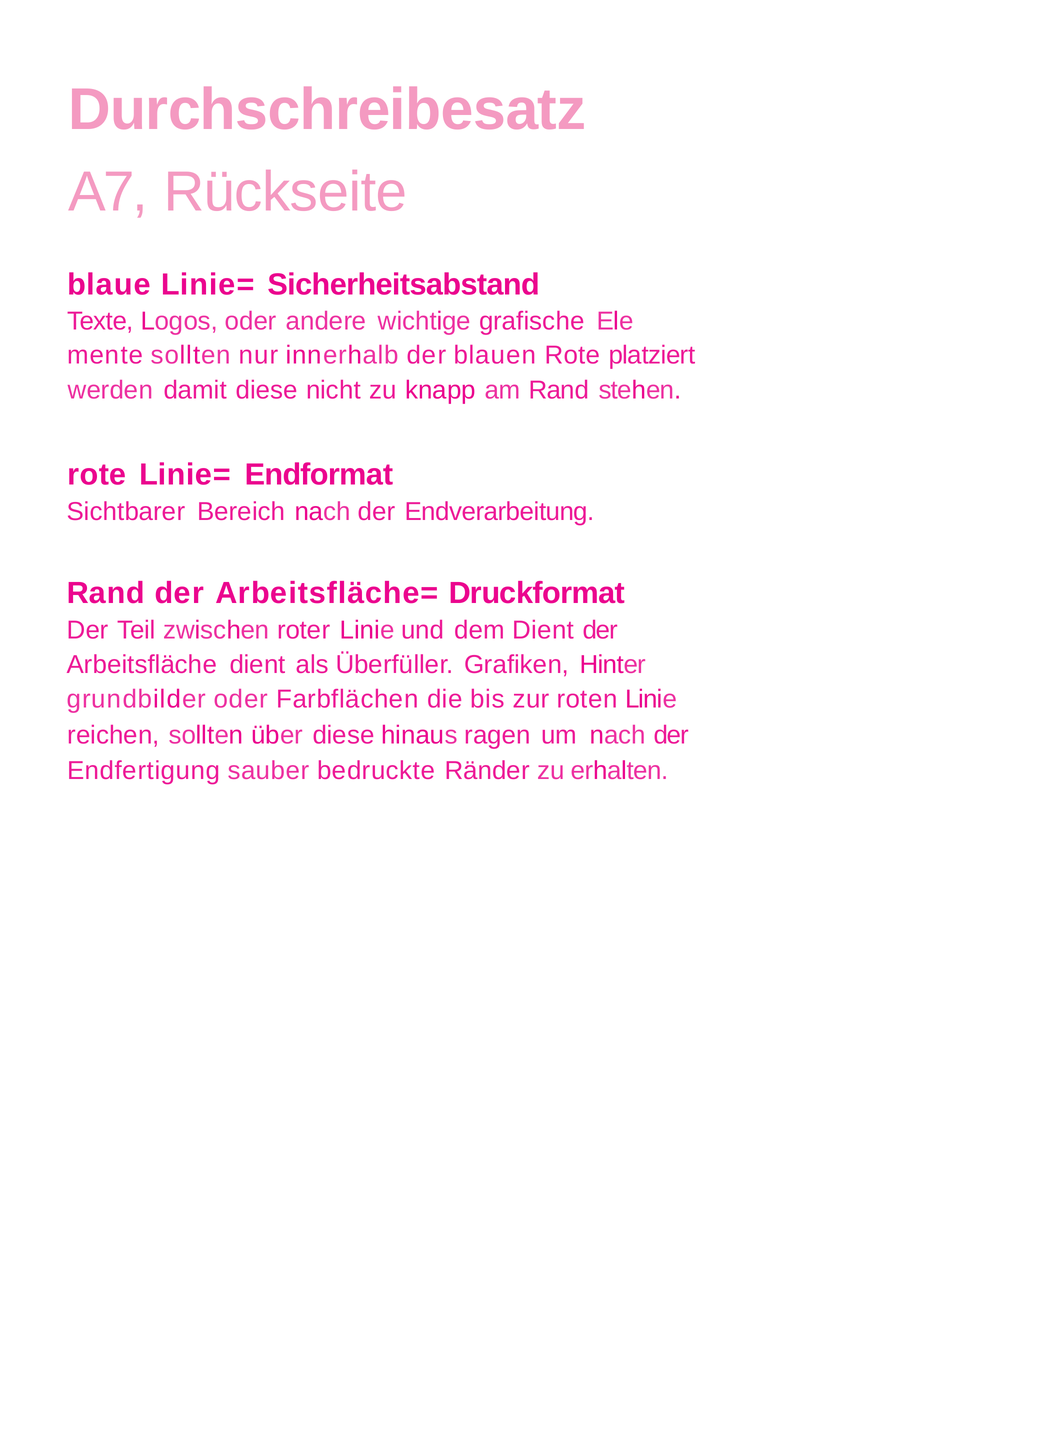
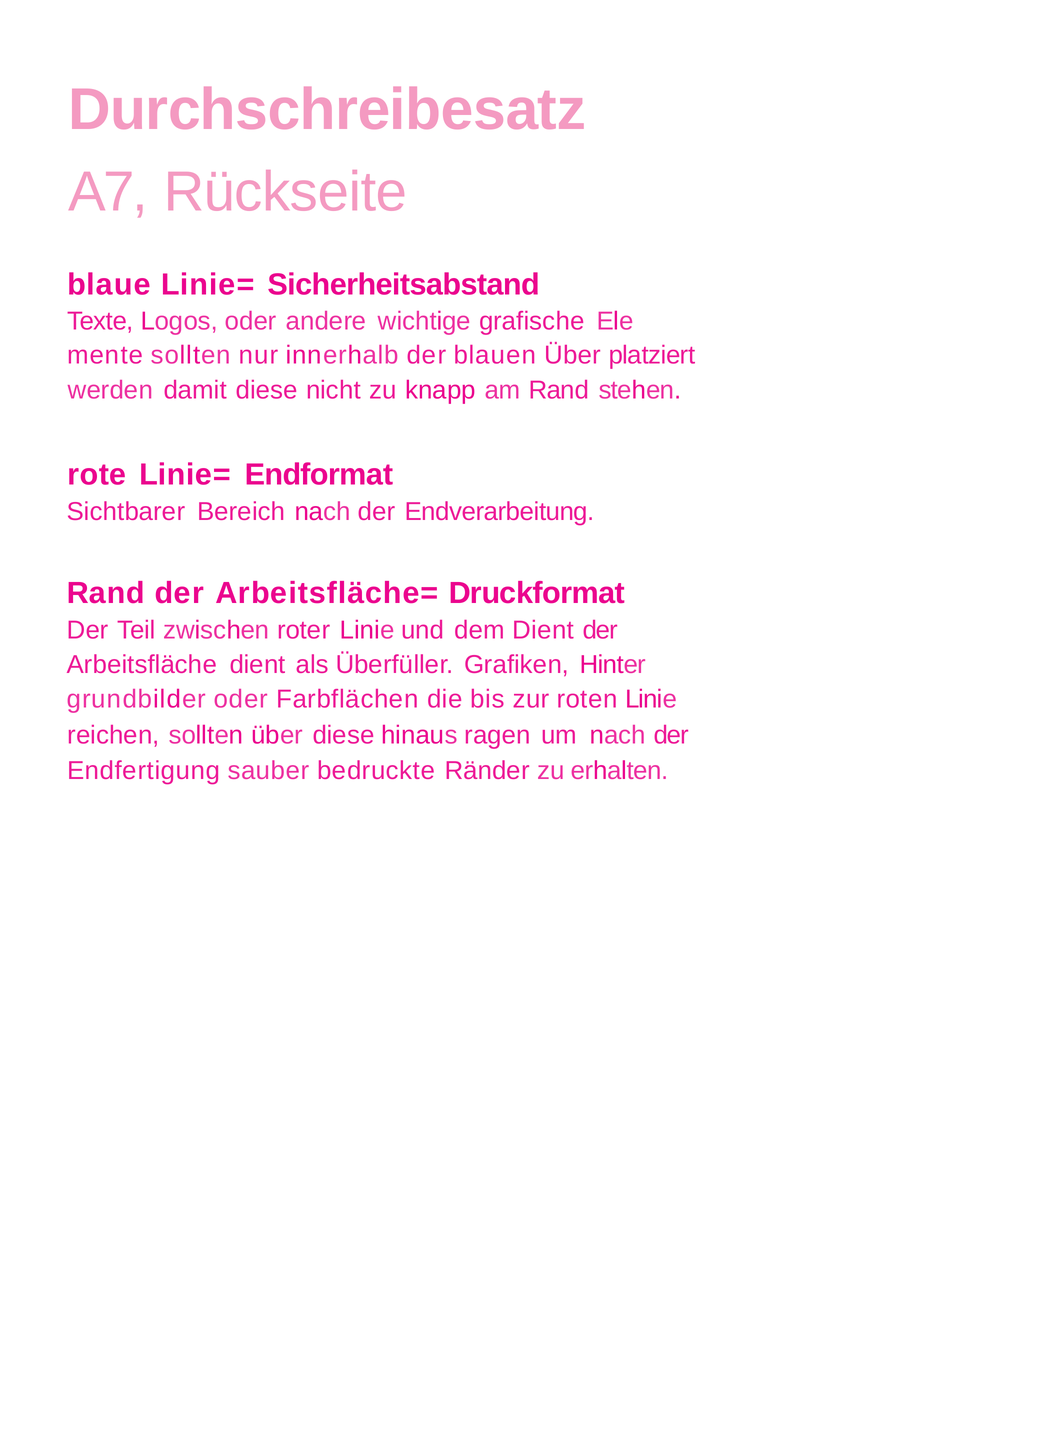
blauen Rote: Rote -> Über
